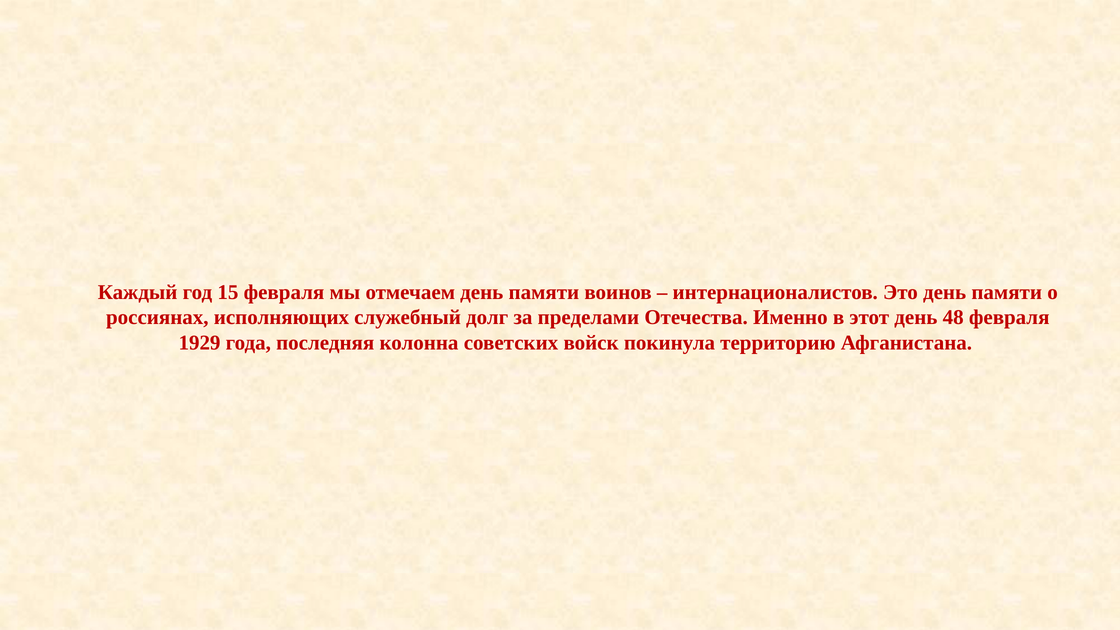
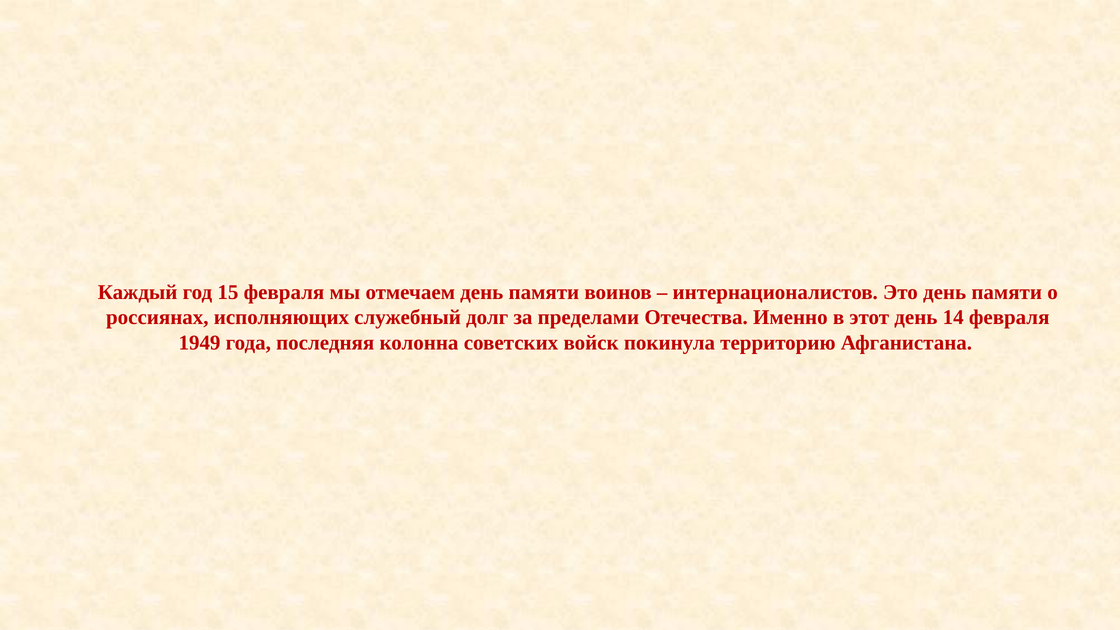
48: 48 -> 14
1929: 1929 -> 1949
